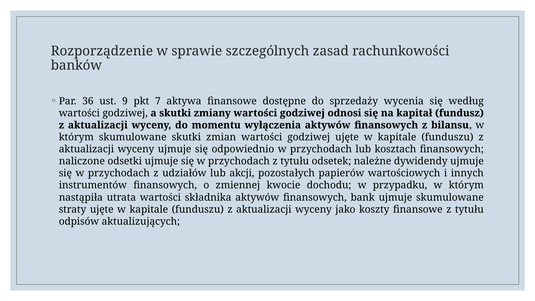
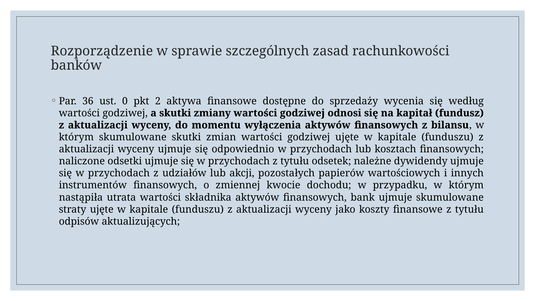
9: 9 -> 0
7: 7 -> 2
